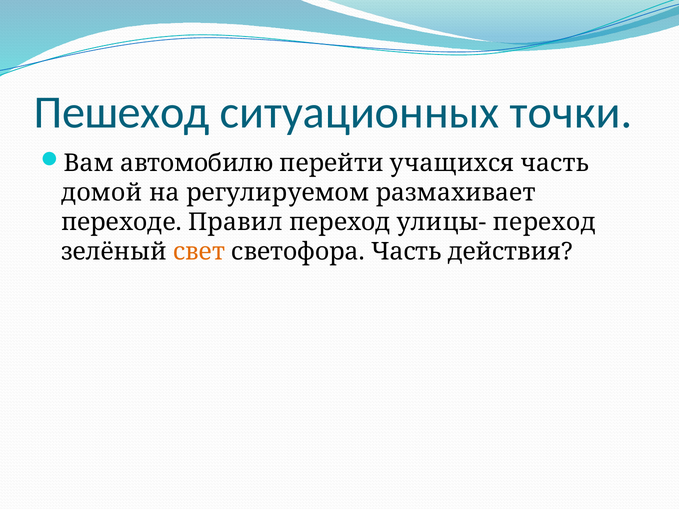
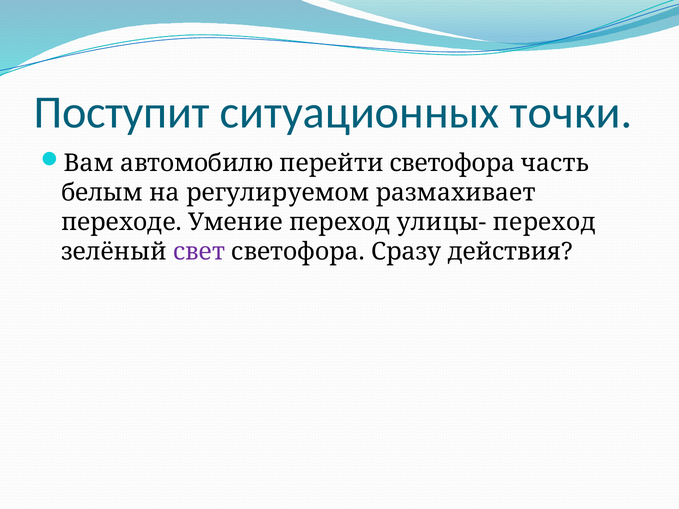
Пешеход: Пешеход -> Поступит
перейти учащихся: учащихся -> светофора
домой: домой -> белым
Правил: Правил -> Умение
свет colour: orange -> purple
светофора Часть: Часть -> Сразу
